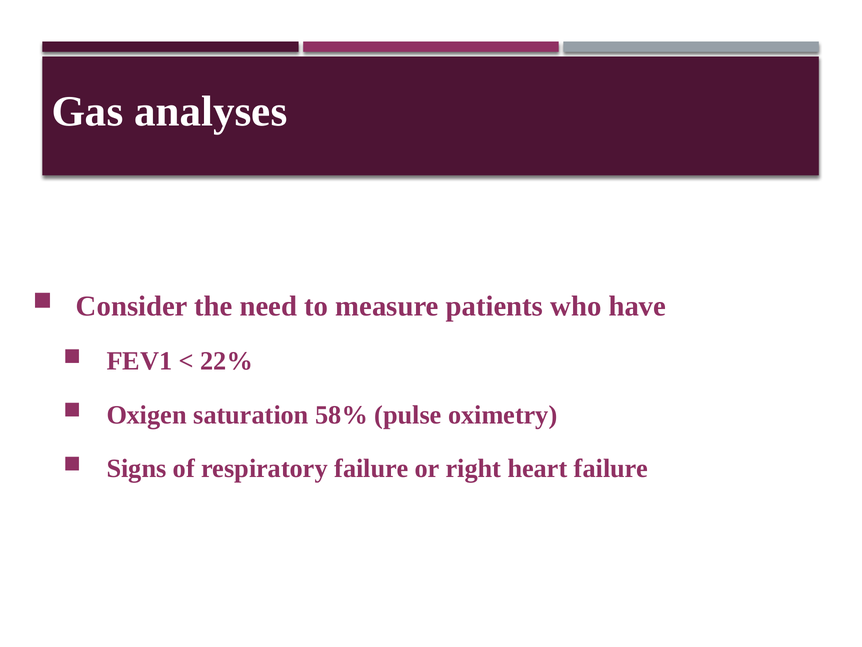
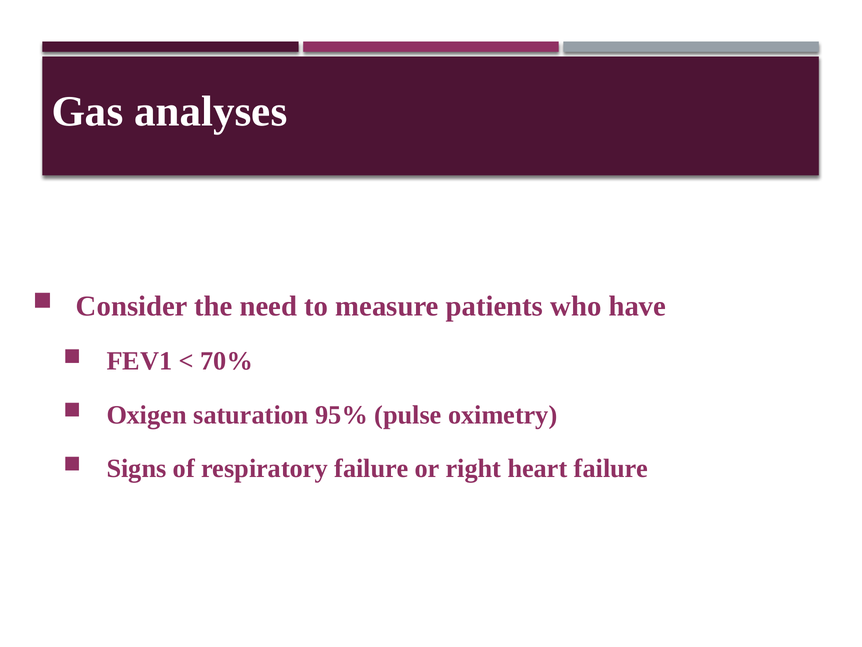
22%: 22% -> 70%
58%: 58% -> 95%
